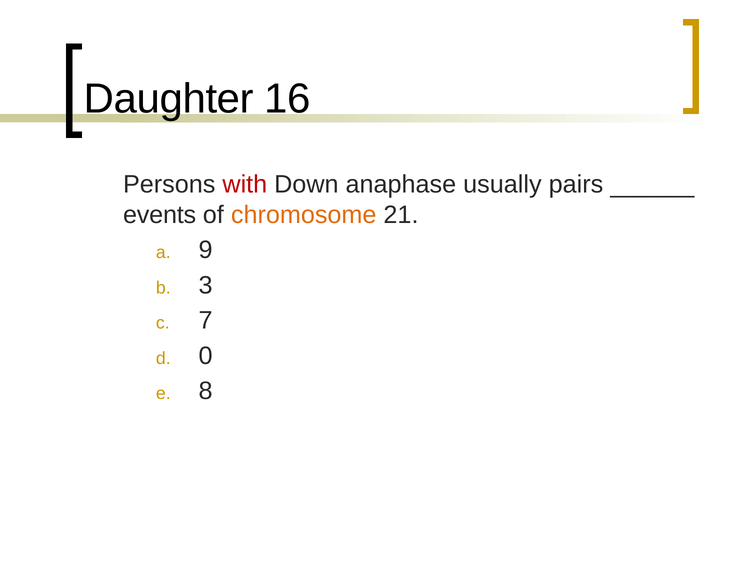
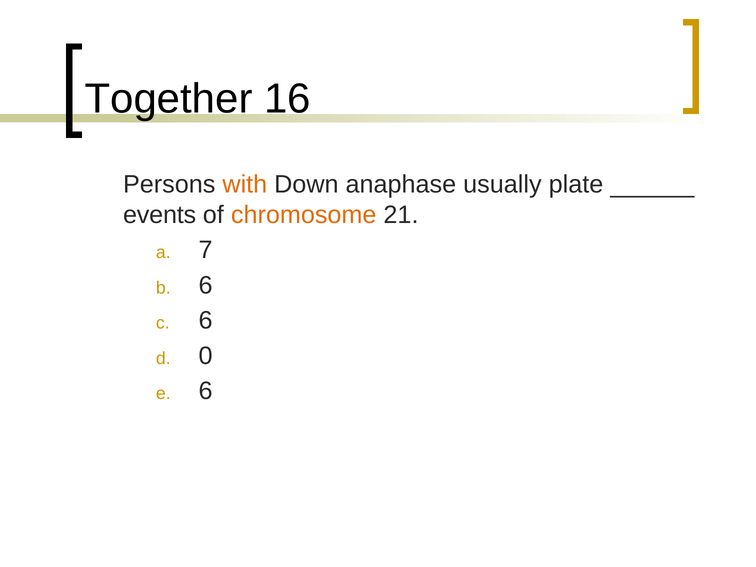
Daughter: Daughter -> Together
with colour: red -> orange
pairs: pairs -> plate
9: 9 -> 7
3 at (206, 285): 3 -> 6
7 at (206, 321): 7 -> 6
8 at (206, 391): 8 -> 6
